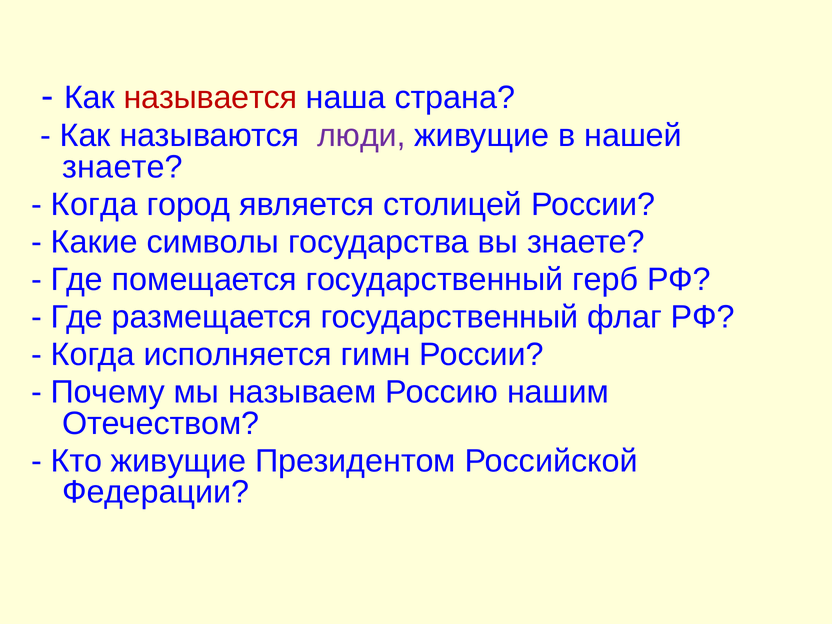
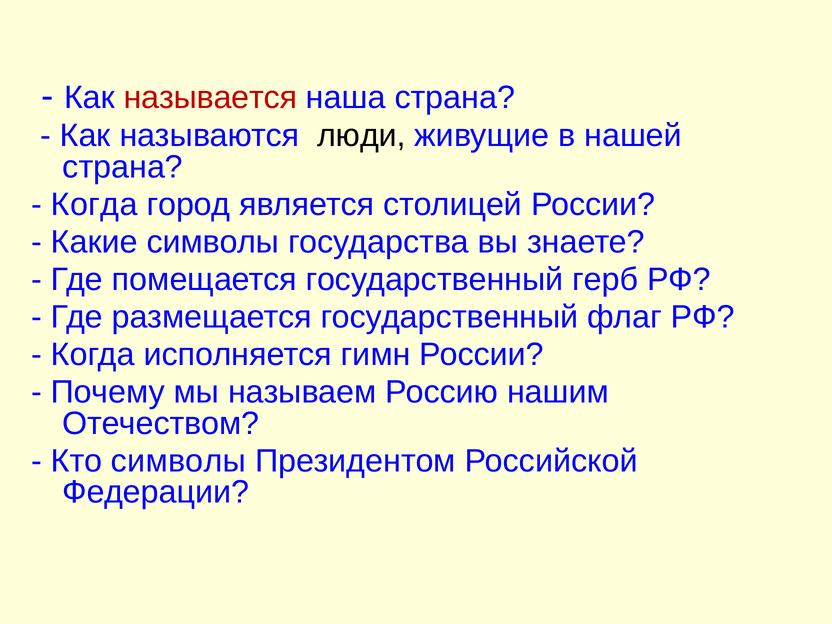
люди colour: purple -> black
знаете at (123, 167): знаете -> страна
Кто живущие: живущие -> символы
